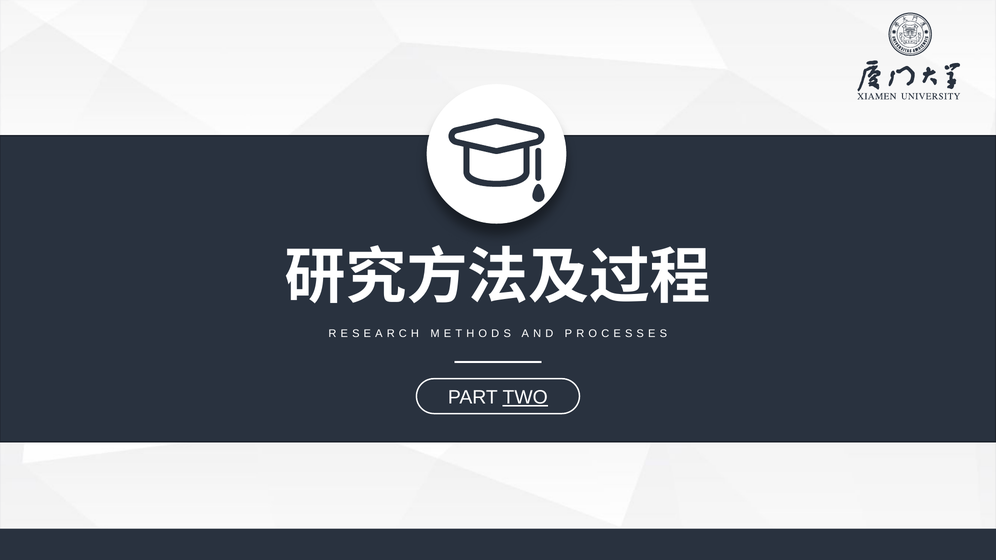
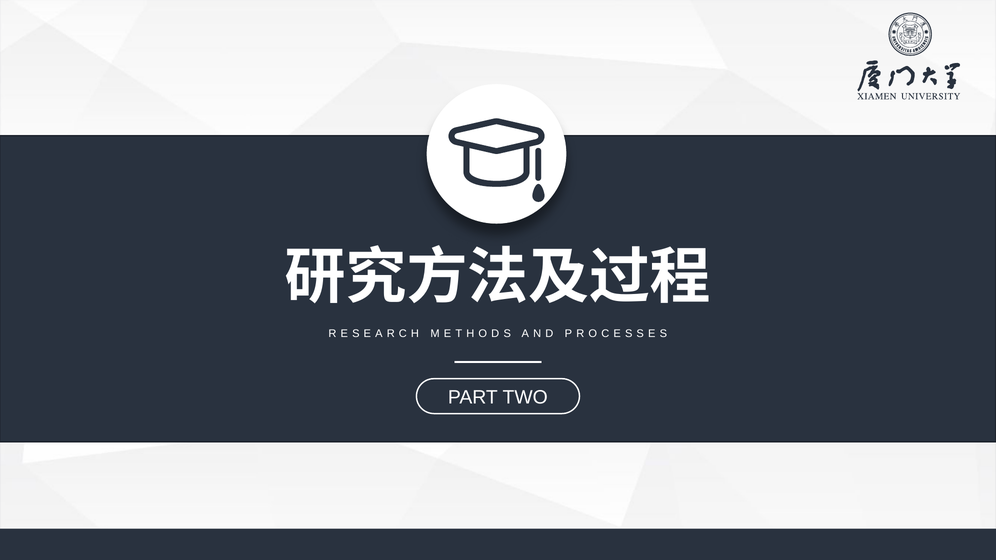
TWO underline: present -> none
